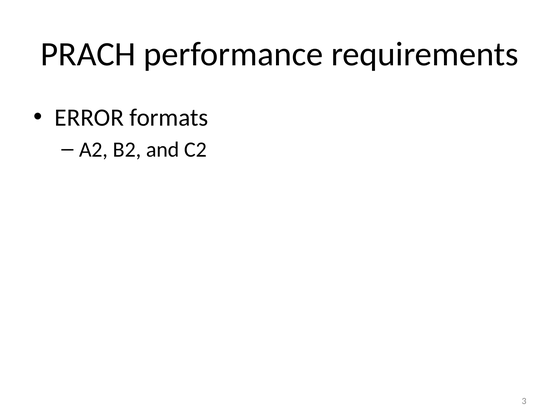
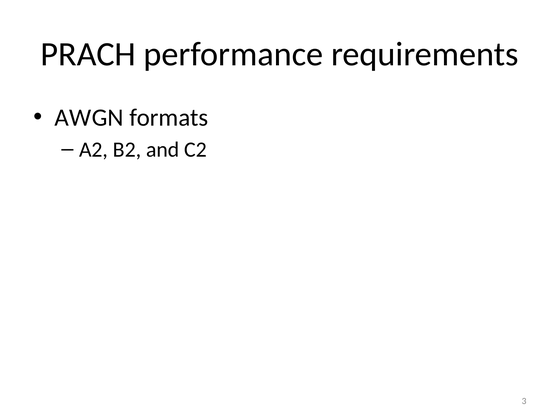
ERROR: ERROR -> AWGN
